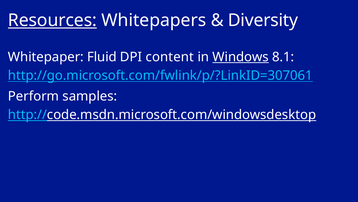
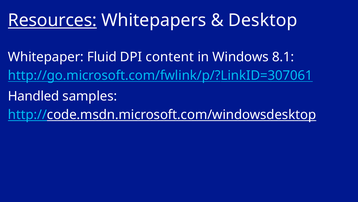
Diversity: Diversity -> Desktop
Windows underline: present -> none
Perform: Perform -> Handled
